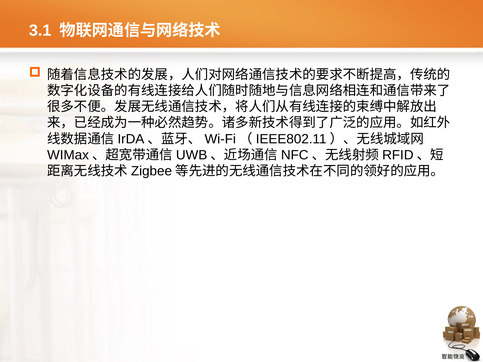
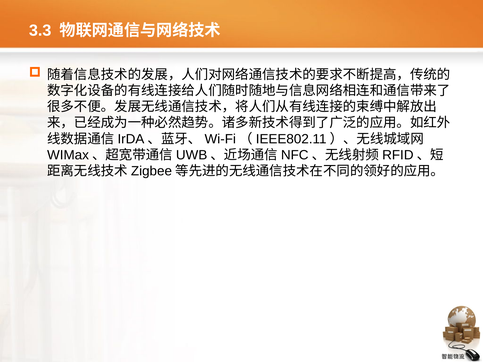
3.1: 3.1 -> 3.3
